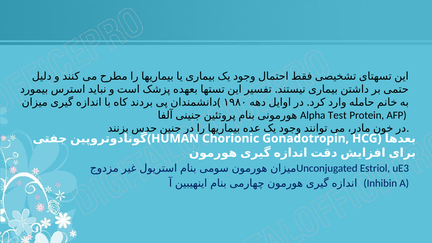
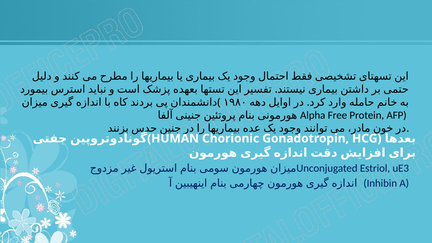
Test: Test -> Free
